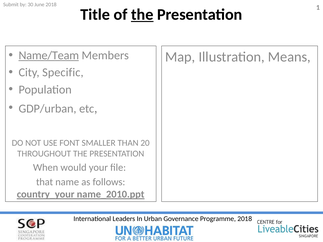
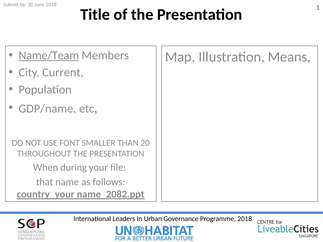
the at (142, 15) underline: present -> none
Specific: Specific -> Current
GDP/urban: GDP/urban -> GDP/name
would: would -> during
name_2010.ppt: name_2010.ppt -> name_2082.ppt
